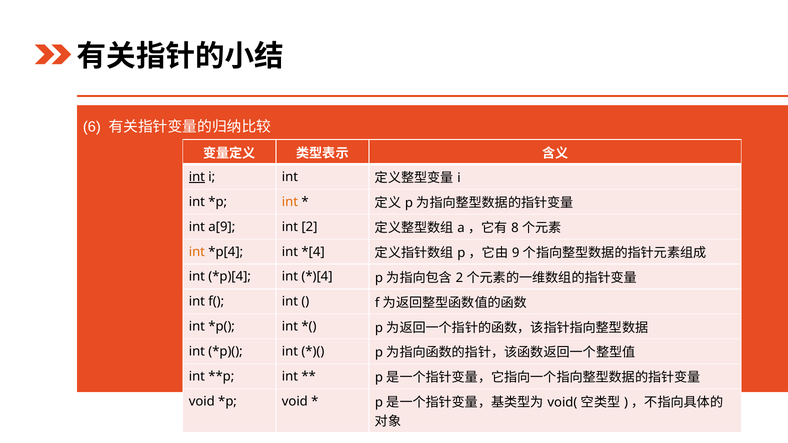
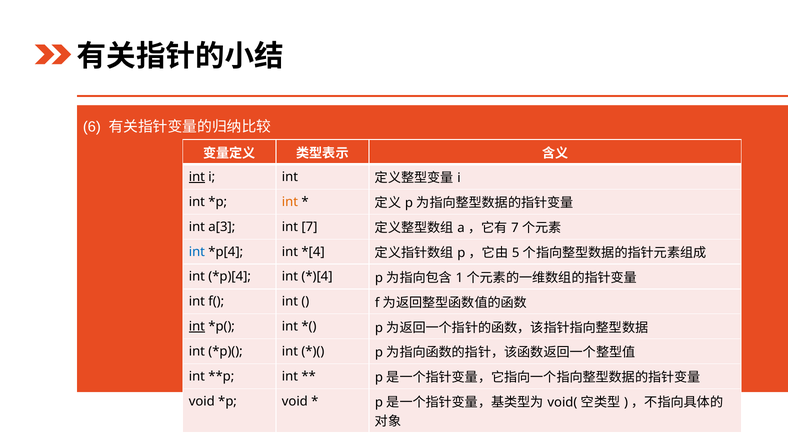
a[9: a[9 -> a[3
int 2: 2 -> 7
8 at (515, 228): 8 -> 7
int at (197, 252) colour: orange -> blue
9: 9 -> 5
2 at (459, 278): 2 -> 1
int at (197, 327) underline: none -> present
